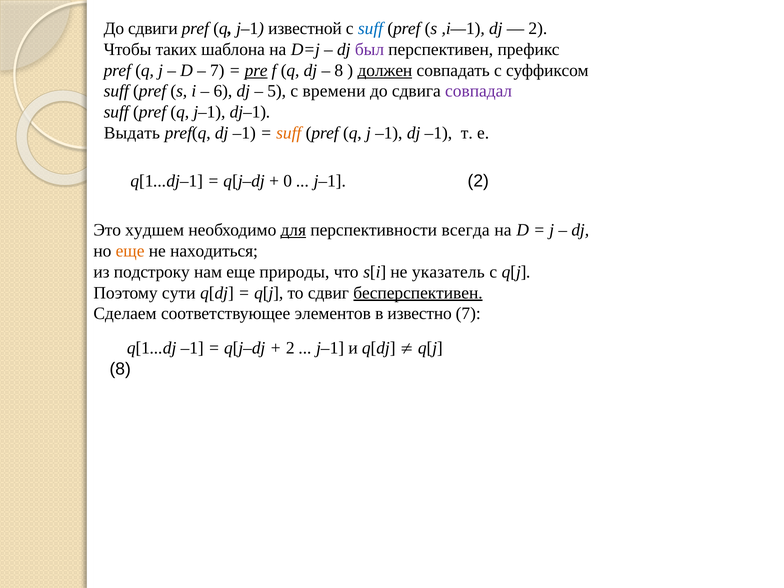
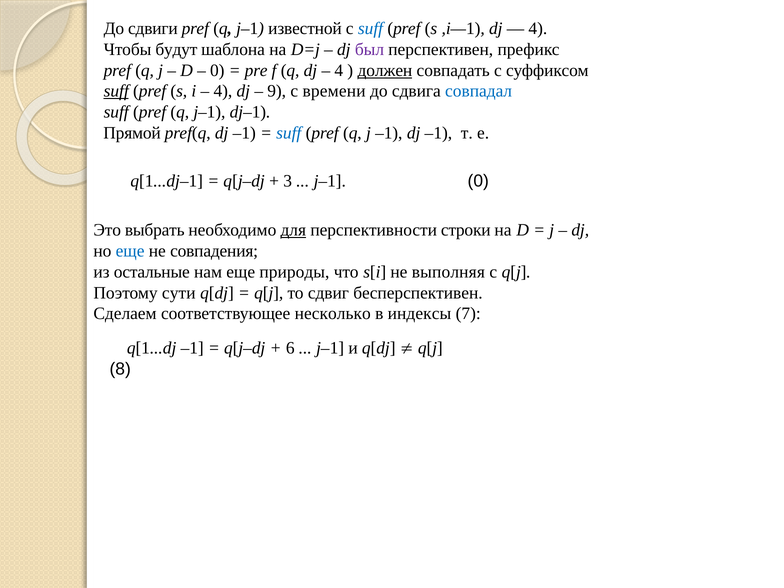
2 at (538, 29): 2 -> 4
таких: таких -> будут
7 at (217, 70): 7 -> 0
pre underline: present -> none
8 at (339, 70): 8 -> 4
suff at (116, 91) underline: none -> present
6 at (223, 91): 6 -> 4
5: 5 -> 9
совпадал colour: purple -> blue
Выдать: Выдать -> Прямой
suff at (289, 133) colour: orange -> blue
0: 0 -> 3
j–1 2: 2 -> 0
худшем: худшем -> выбрать
всегда: всегда -> строки
еще at (130, 251) colour: orange -> blue
находиться: находиться -> совпадения
подстроку: подстроку -> остальные
указатель: указатель -> выполняя
бесперспективен underline: present -> none
элементов: элементов -> несколько
известно: известно -> индексы
2 at (290, 348): 2 -> 6
